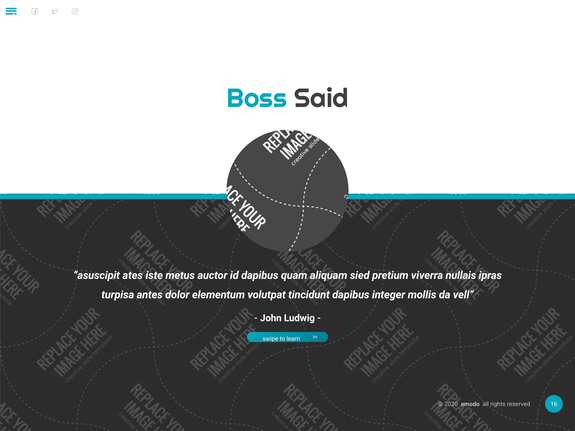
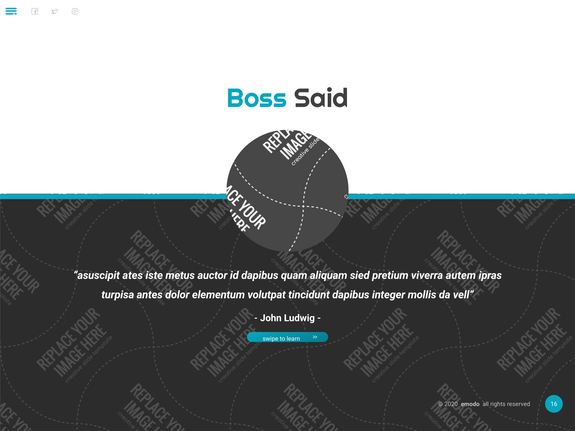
nullais: nullais -> autem
